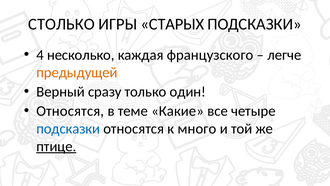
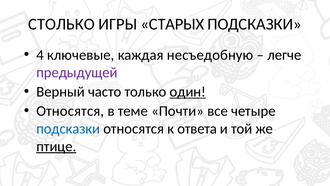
несколько: несколько -> ключевые
французского: французского -> несъедобную
предыдущей colour: orange -> purple
сразу: сразу -> часто
один underline: none -> present
Какие: Какие -> Почти
много: много -> ответа
